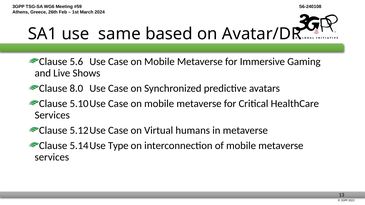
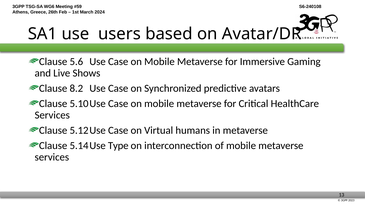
same: same -> users
8.0: 8.0 -> 8.2
